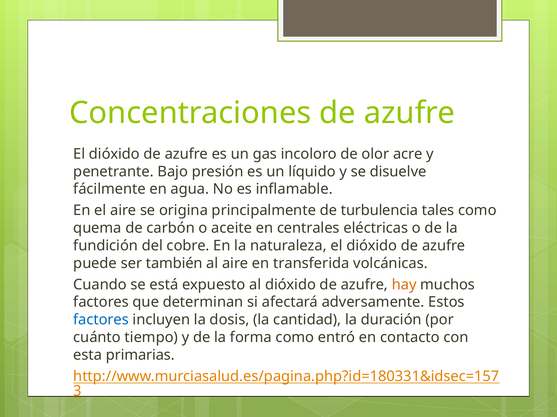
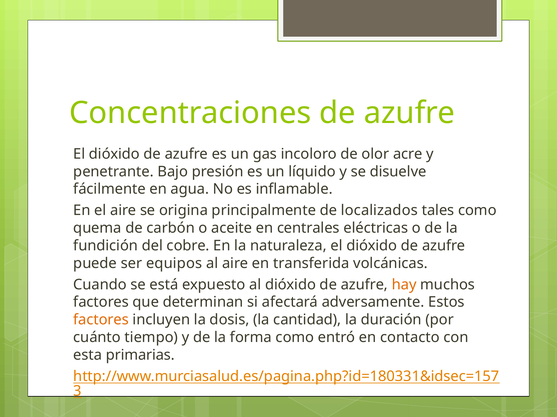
turbulencia: turbulencia -> localizados
también: también -> equipos
factores at (101, 320) colour: blue -> orange
